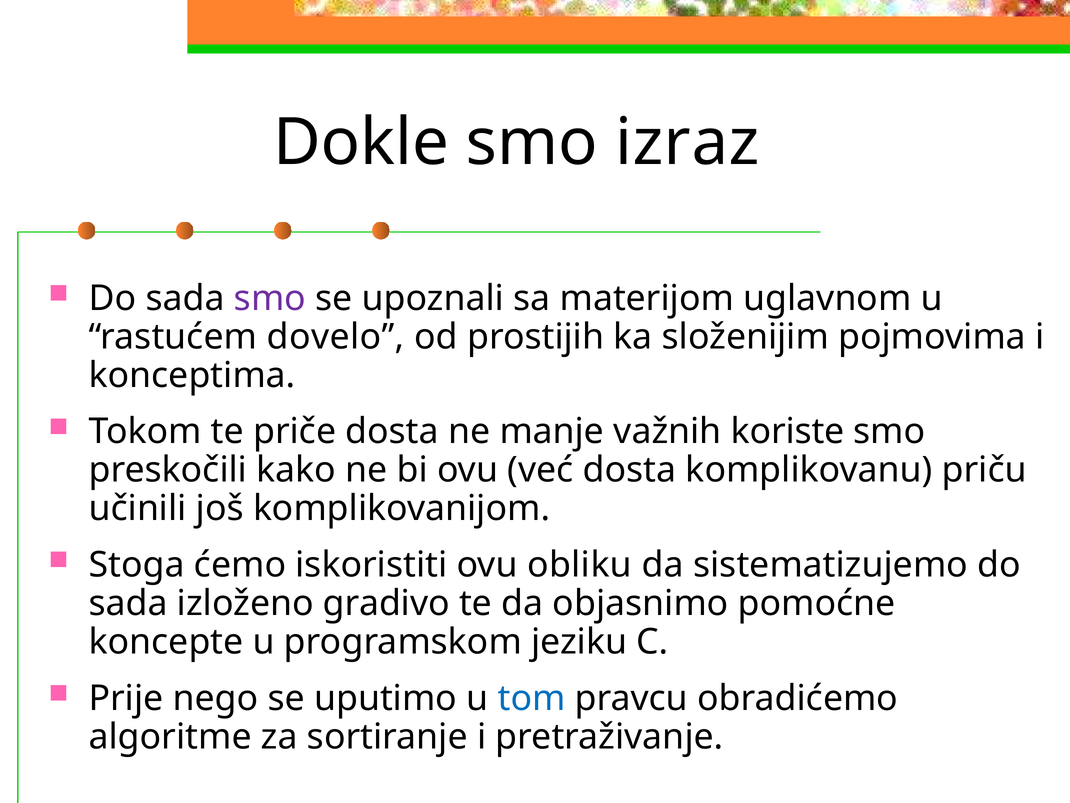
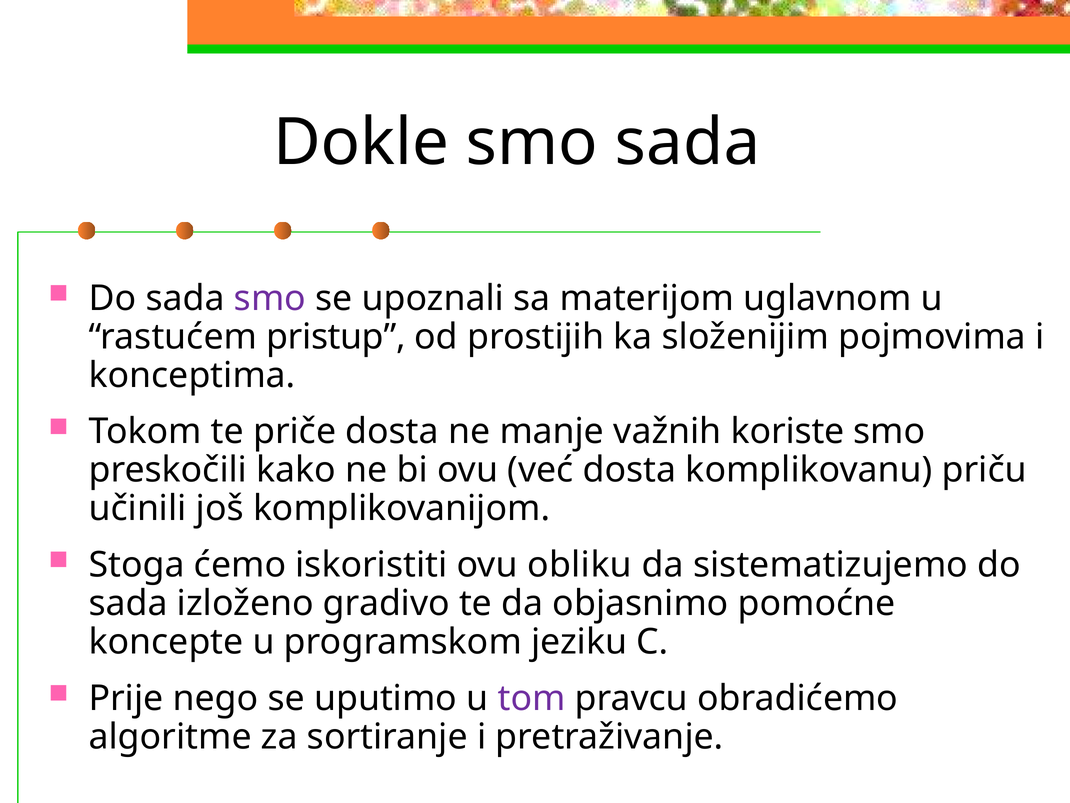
smo izraz: izraz -> sada
dovelo: dovelo -> pristup
tom colour: blue -> purple
